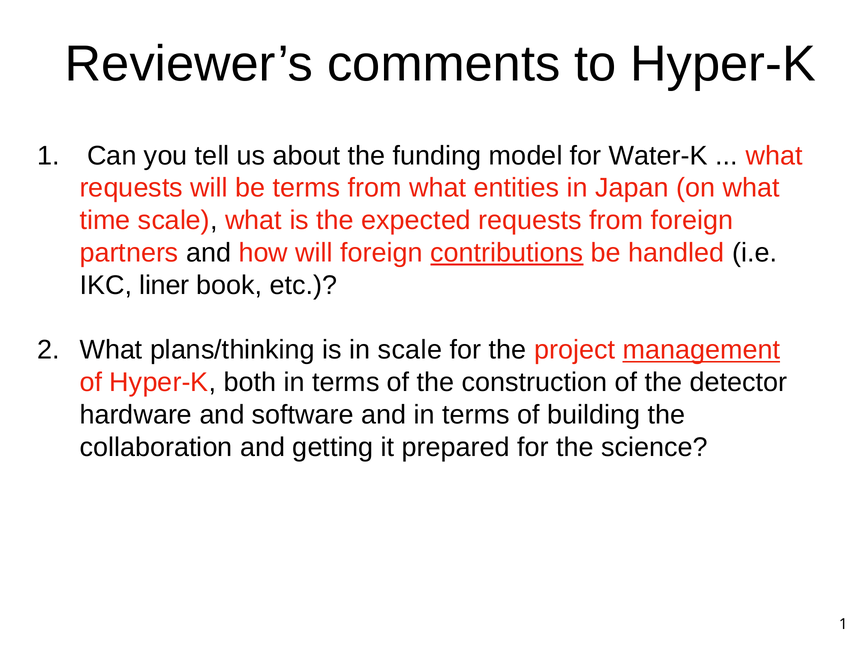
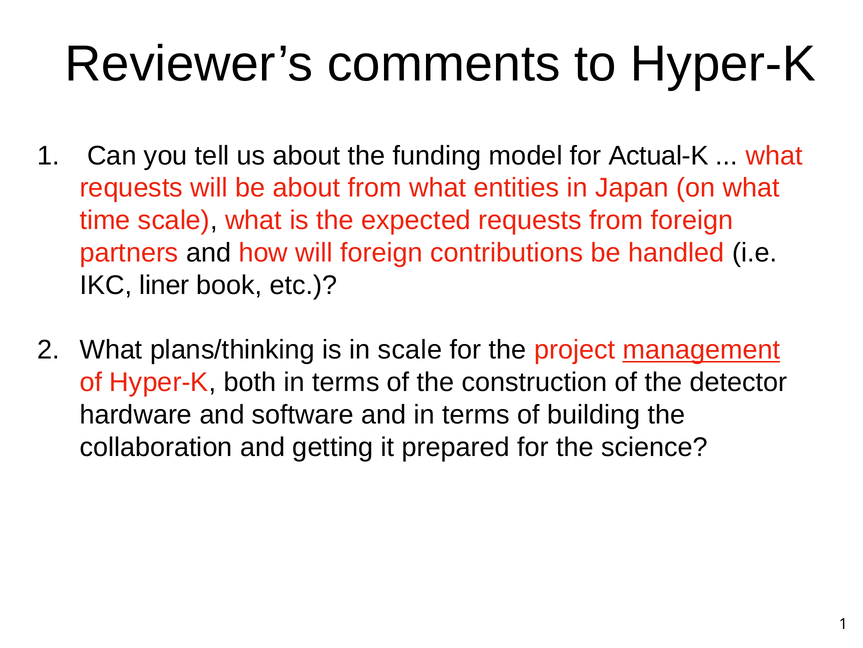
Water-K: Water-K -> Actual-K
be terms: terms -> about
contributions underline: present -> none
